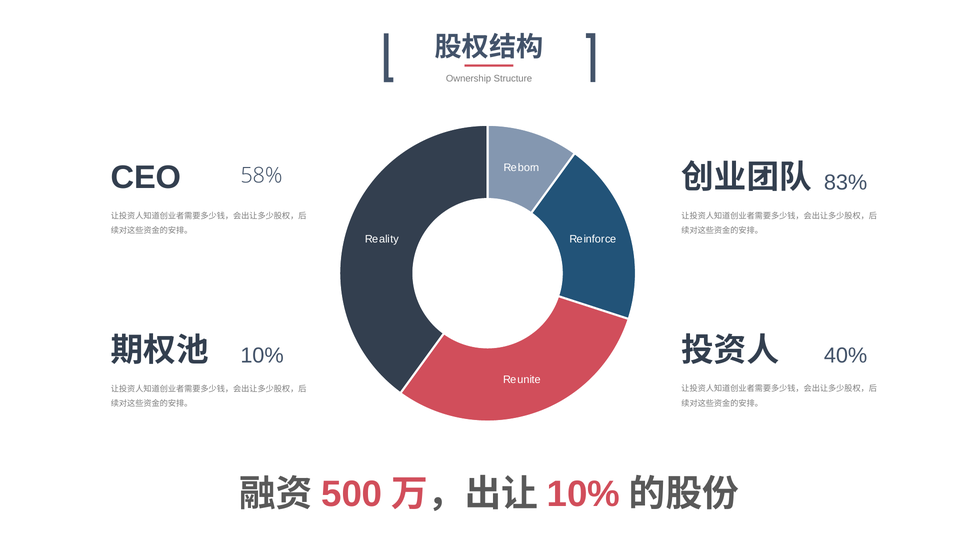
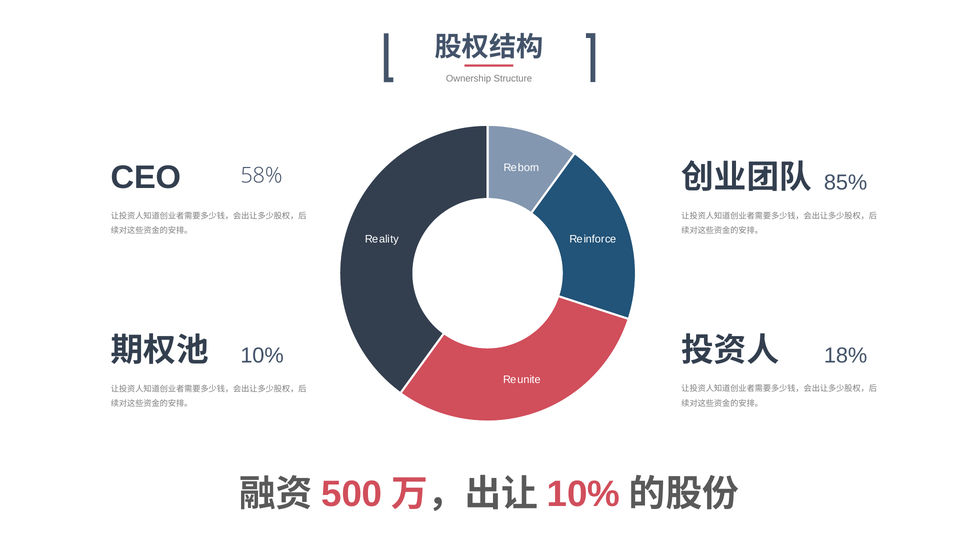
83%: 83% -> 85%
40%: 40% -> 18%
